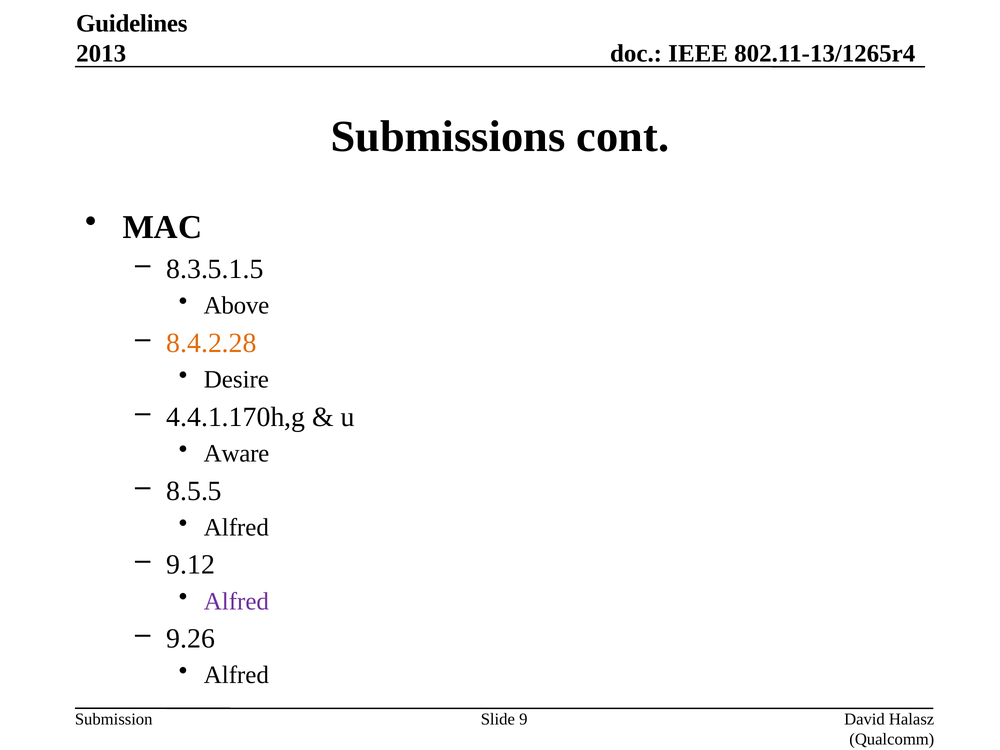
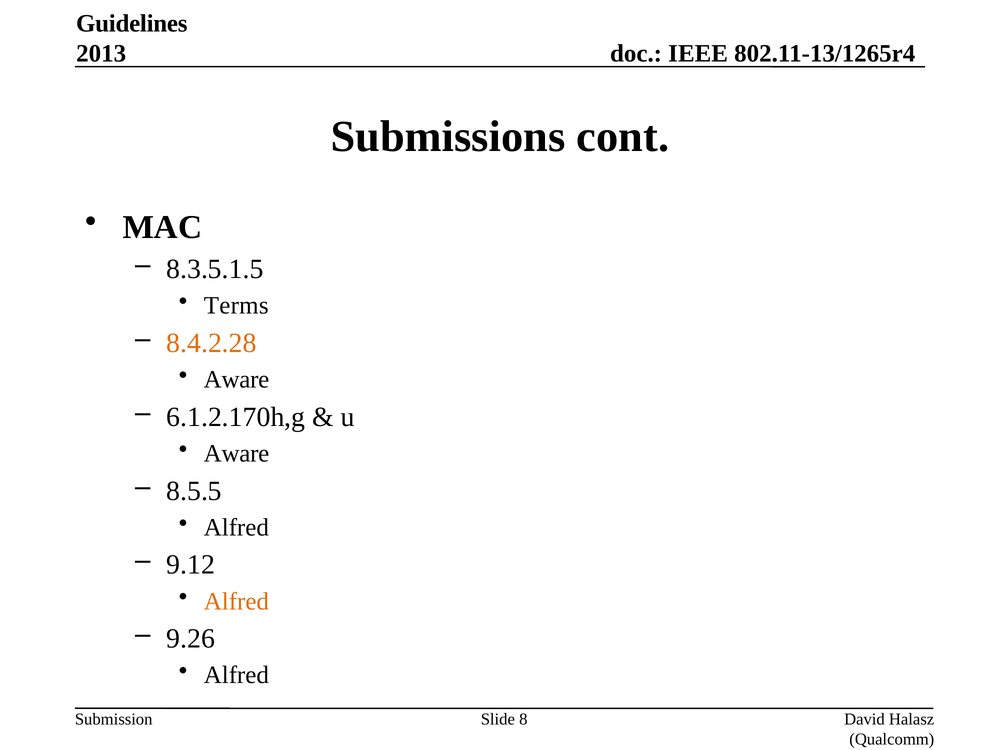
Above: Above -> Terms
Desire at (236, 380): Desire -> Aware
4.4.1.170h,g: 4.4.1.170h,g -> 6.1.2.170h,g
Alfred at (236, 601) colour: purple -> orange
9: 9 -> 8
